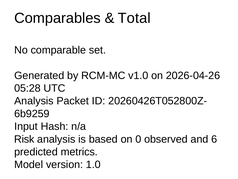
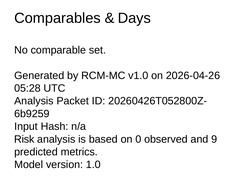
Total: Total -> Days
6: 6 -> 9
